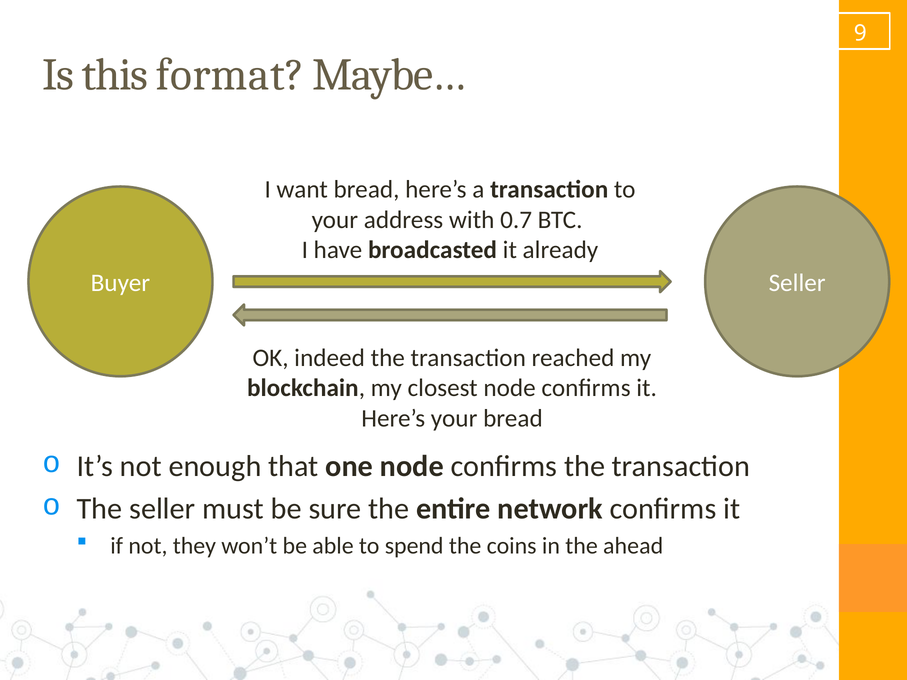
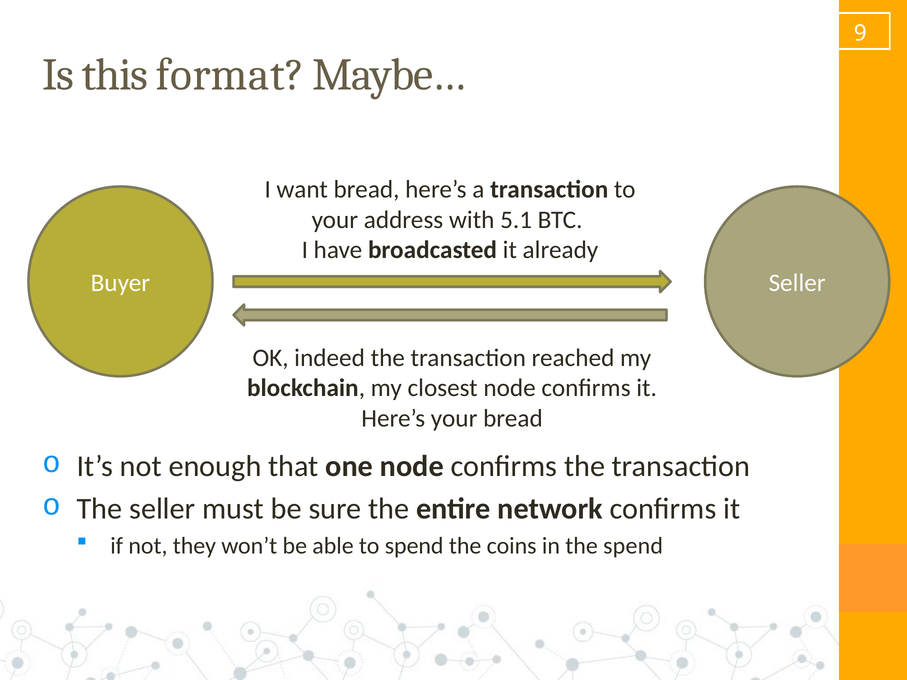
0.7: 0.7 -> 5.1
the ahead: ahead -> spend
